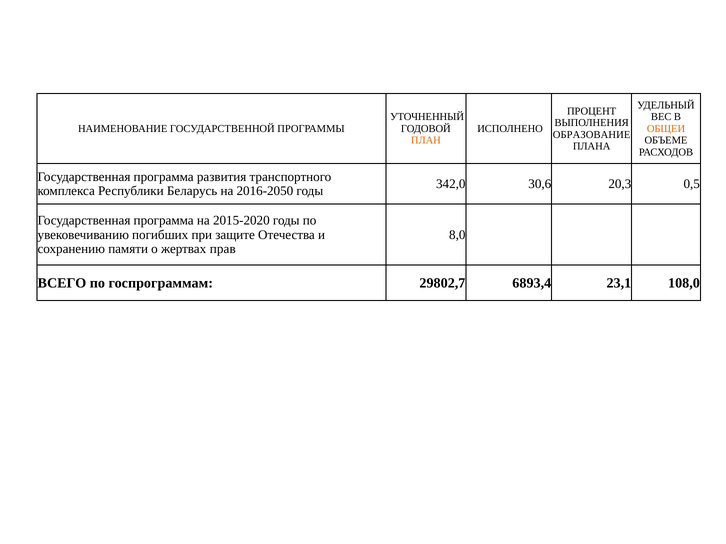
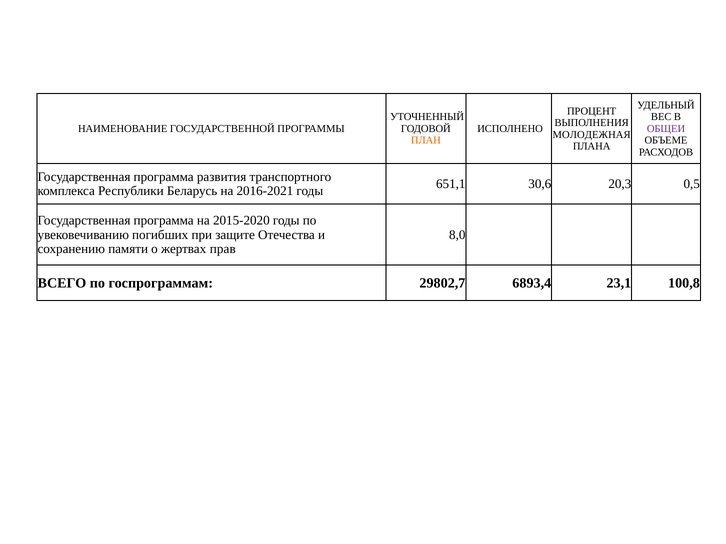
ОБЩЕИ colour: orange -> purple
ОБРАЗОВАНИЕ: ОБРАЗОВАНИЕ -> МОЛОДЕЖНАЯ
342,0: 342,0 -> 651,1
2016-2050: 2016-2050 -> 2016-2021
108,0: 108,0 -> 100,8
